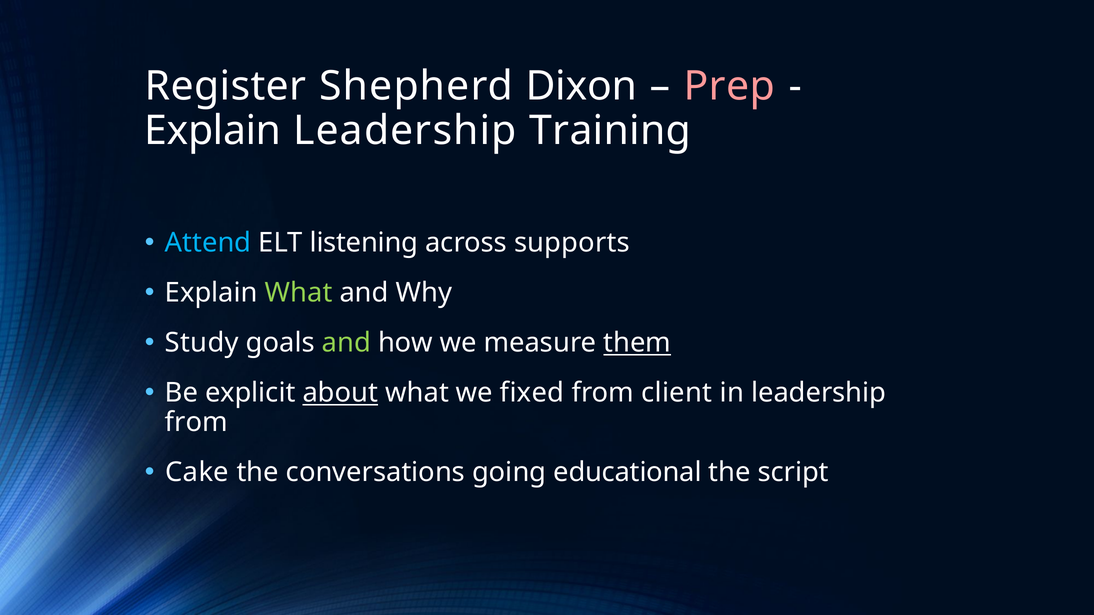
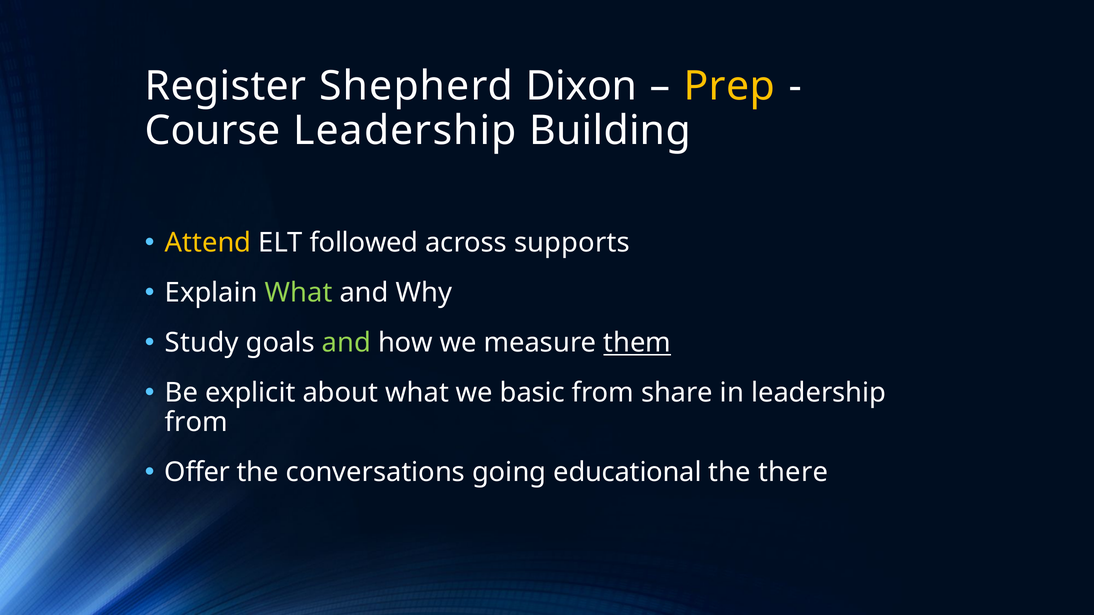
Prep colour: pink -> yellow
Explain at (213, 131): Explain -> Course
Training: Training -> Building
Attend colour: light blue -> yellow
listening: listening -> followed
about underline: present -> none
fixed: fixed -> basic
client: client -> share
Cake: Cake -> Offer
script: script -> there
